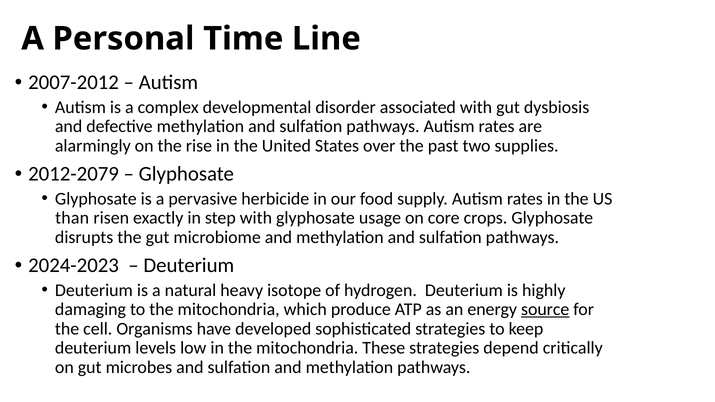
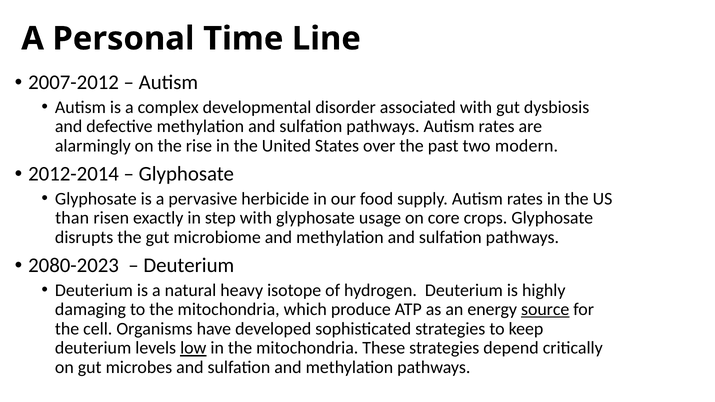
supplies: supplies -> modern
2012-2079: 2012-2079 -> 2012-2014
2024-2023: 2024-2023 -> 2080-2023
low underline: none -> present
